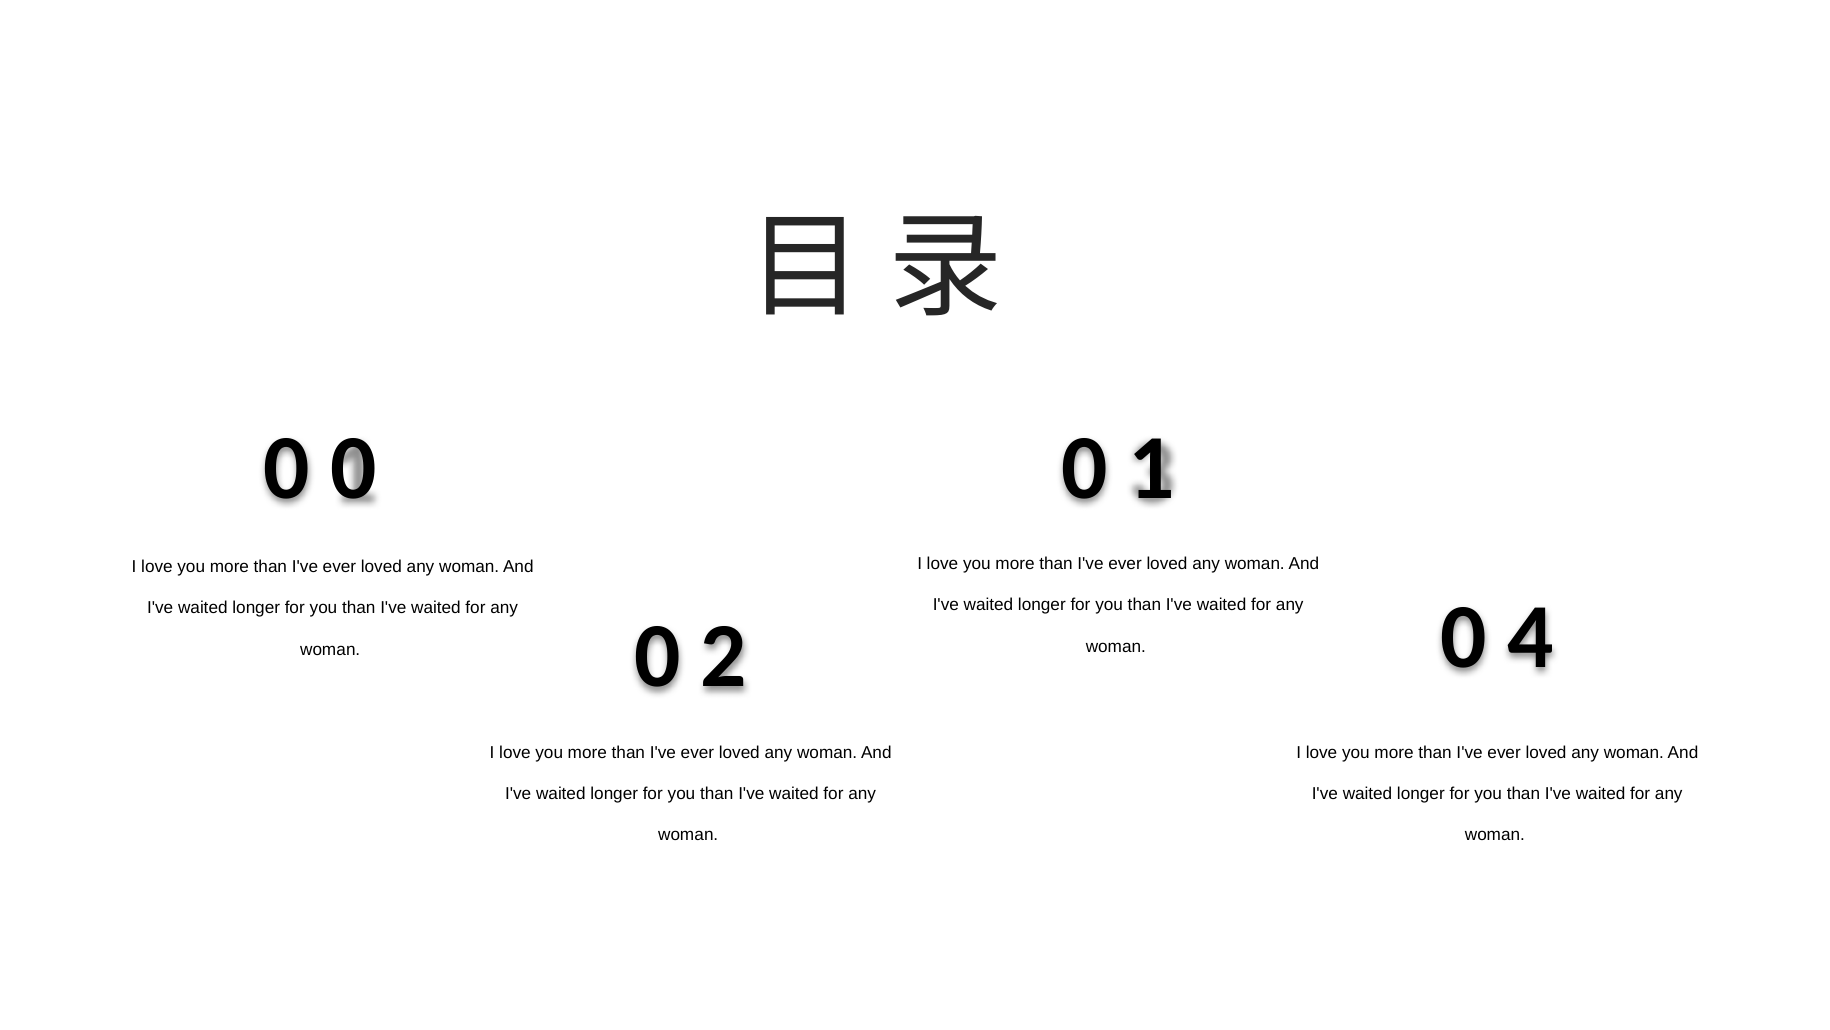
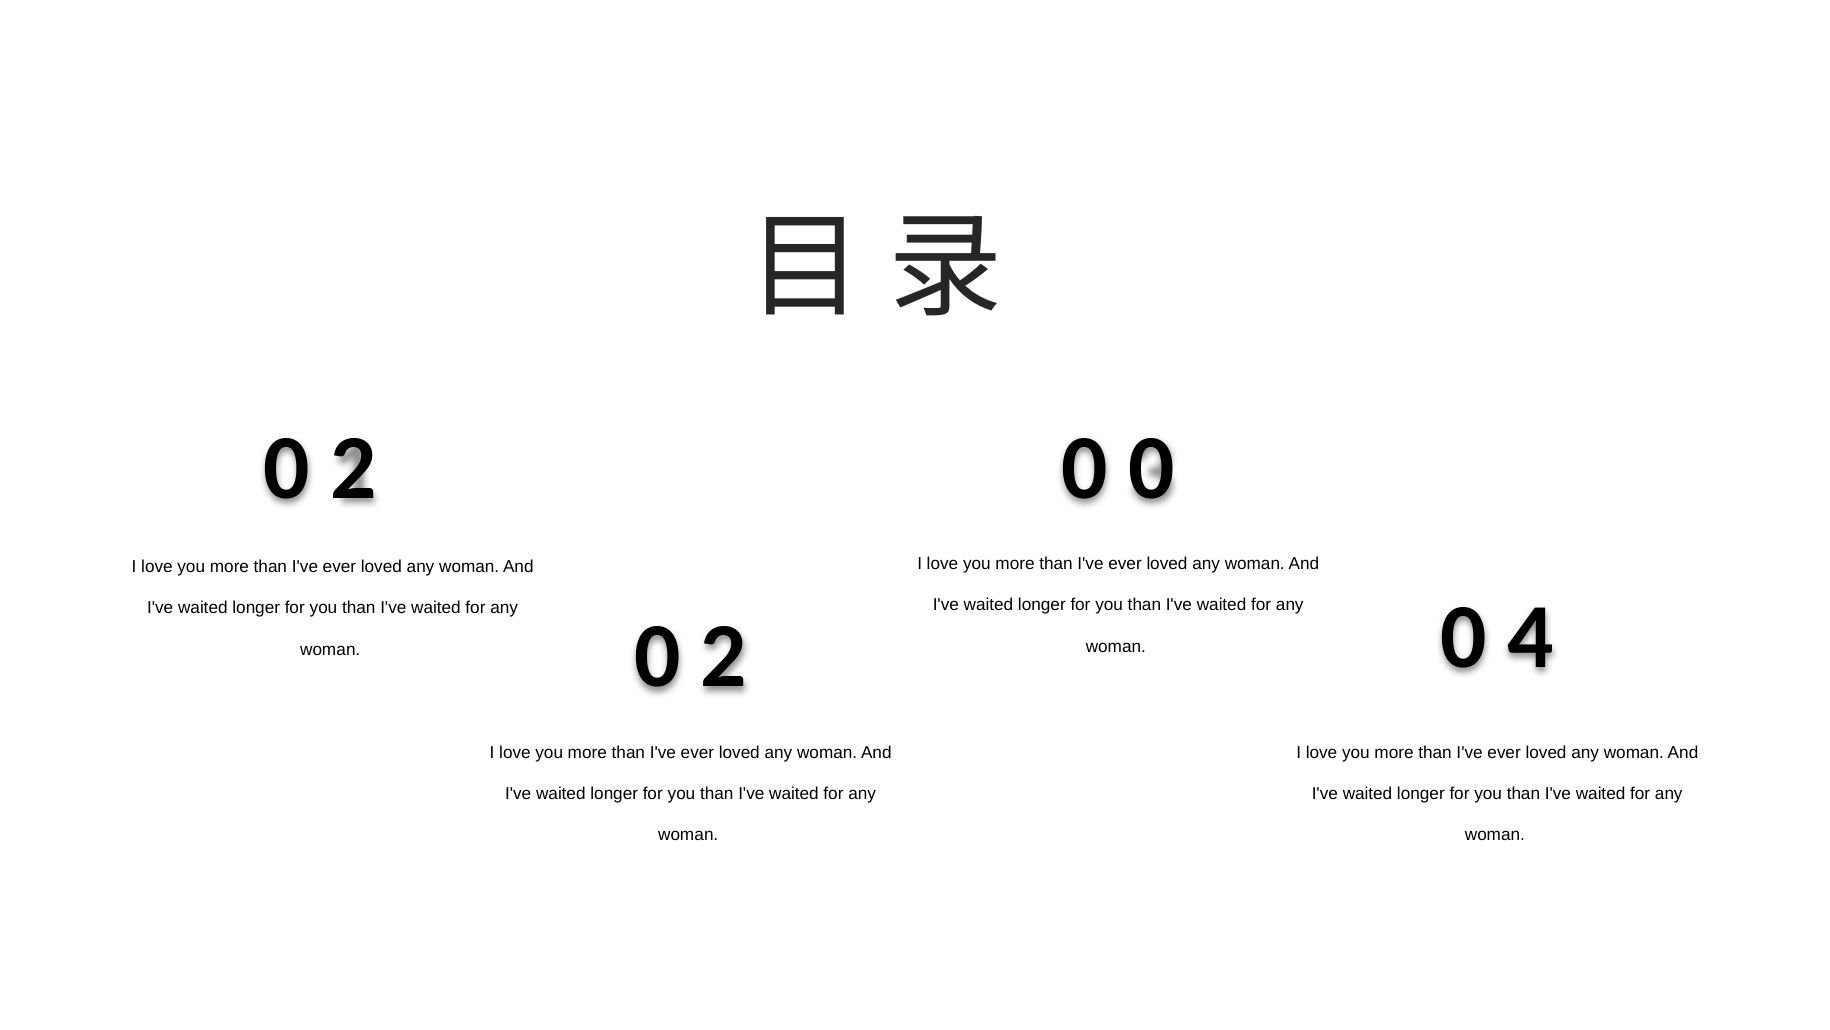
0 at (354, 468): 0 -> 2
1 at (1152, 468): 1 -> 0
